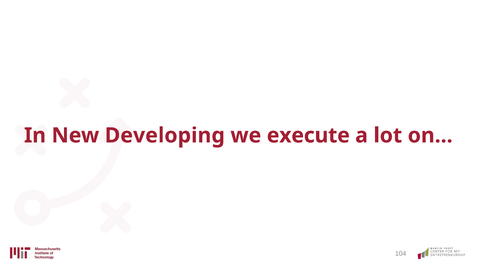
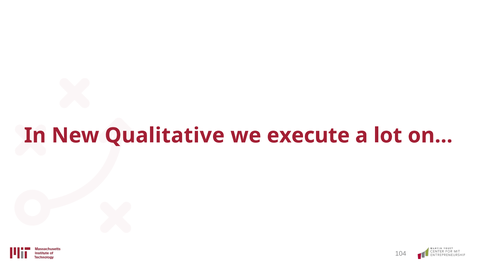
Developing: Developing -> Qualitative
